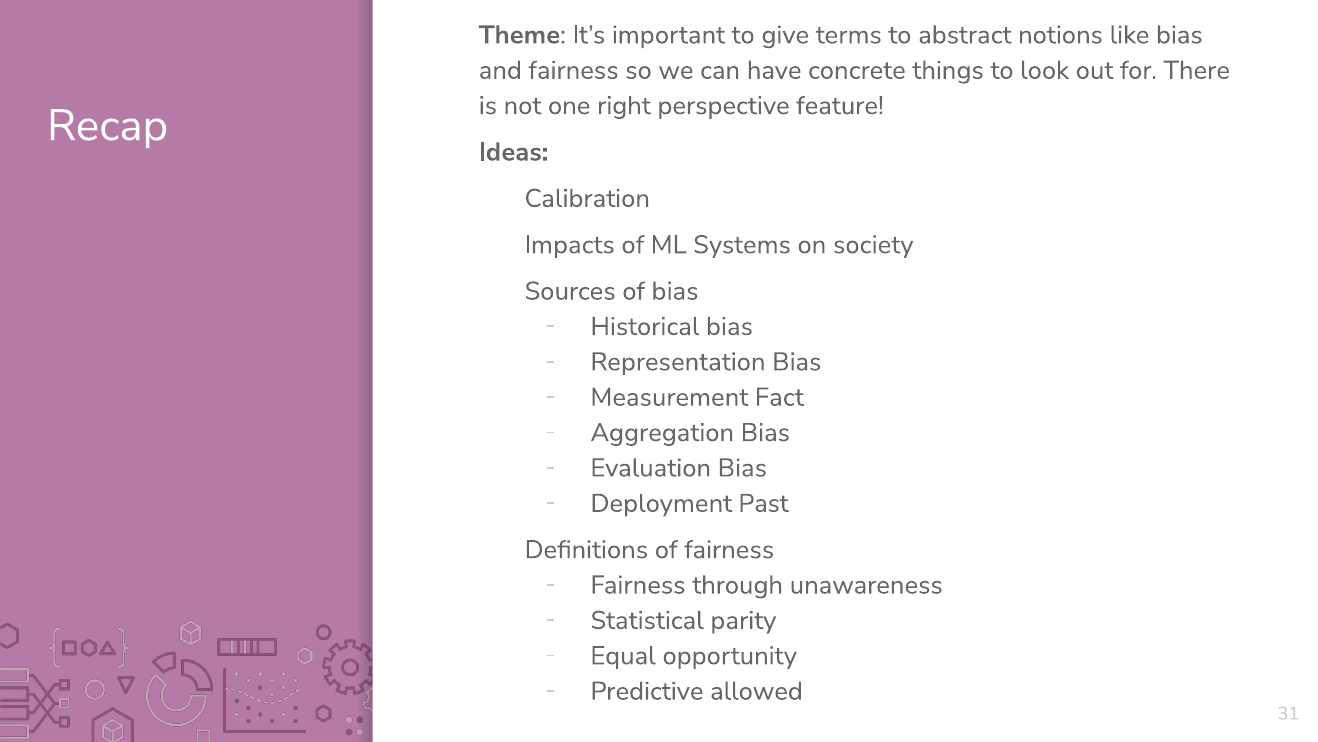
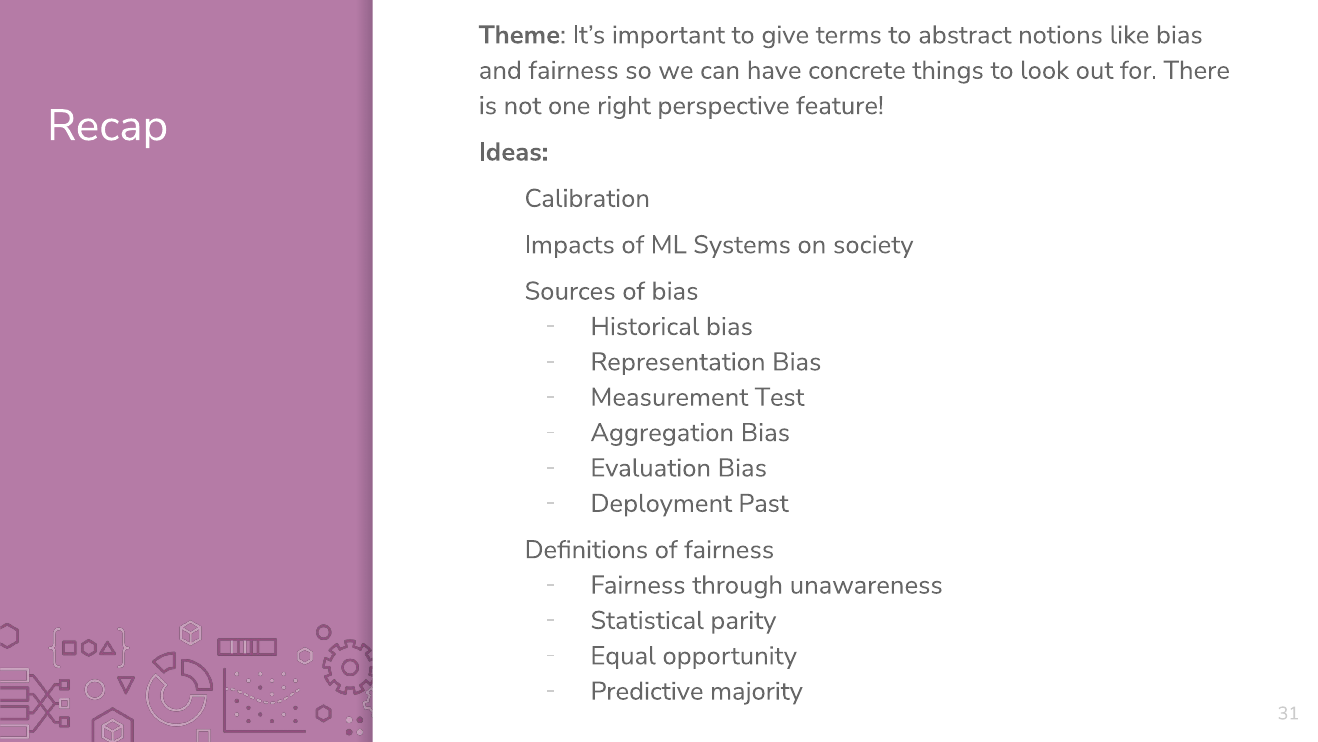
Fact: Fact -> Test
allowed: allowed -> majority
